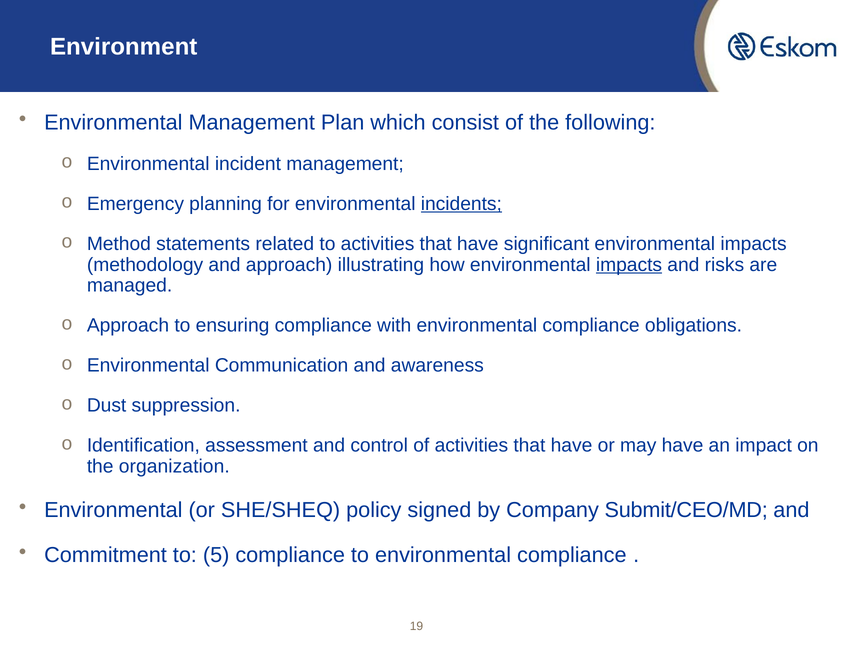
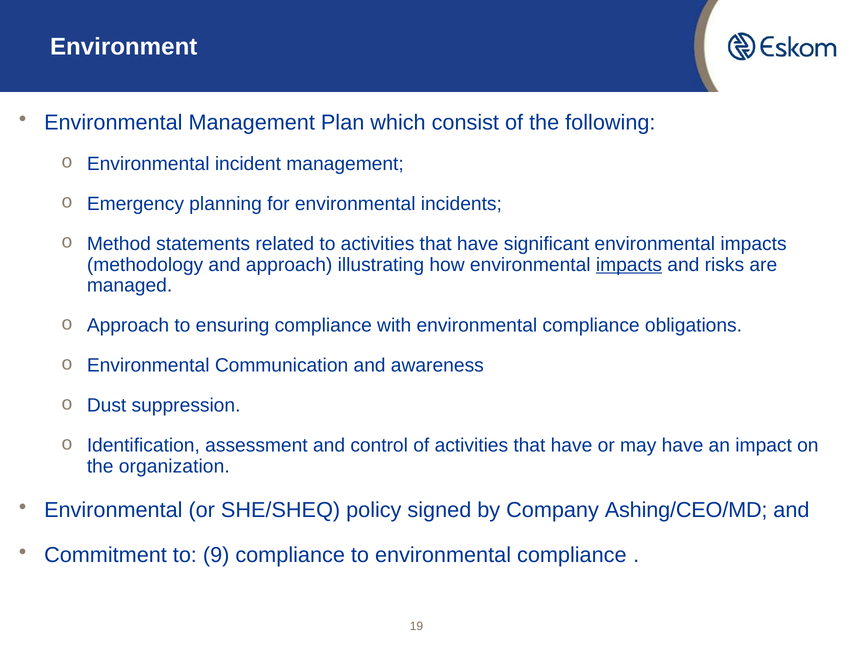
incidents underline: present -> none
Submit/CEO/MD: Submit/CEO/MD -> Ashing/CEO/MD
5: 5 -> 9
